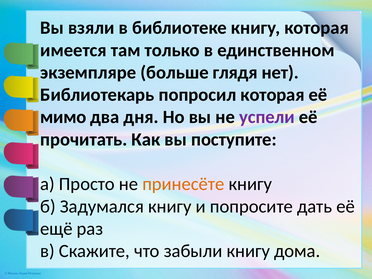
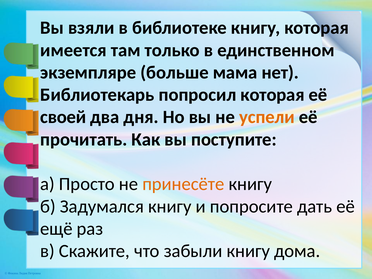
глядя: глядя -> мама
мимо: мимо -> своей
успели colour: purple -> orange
